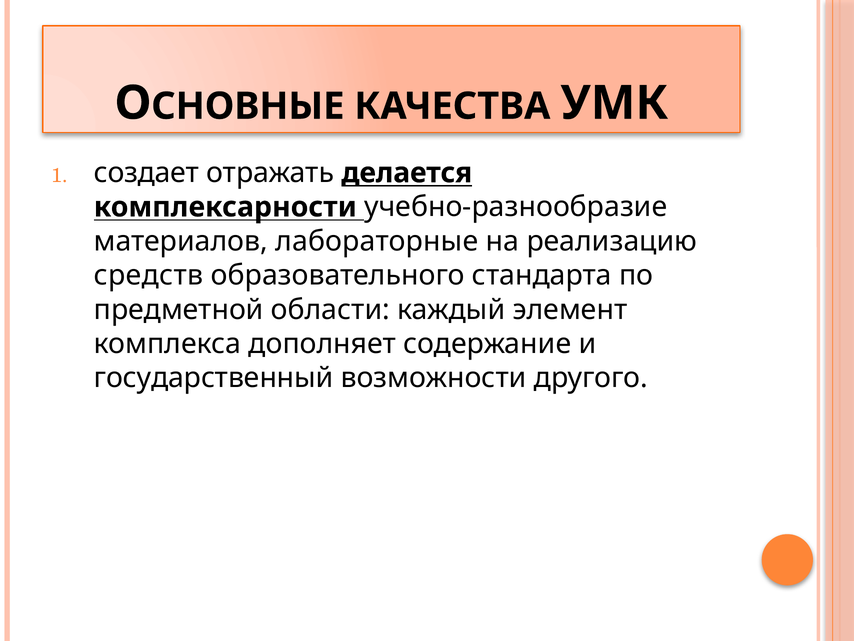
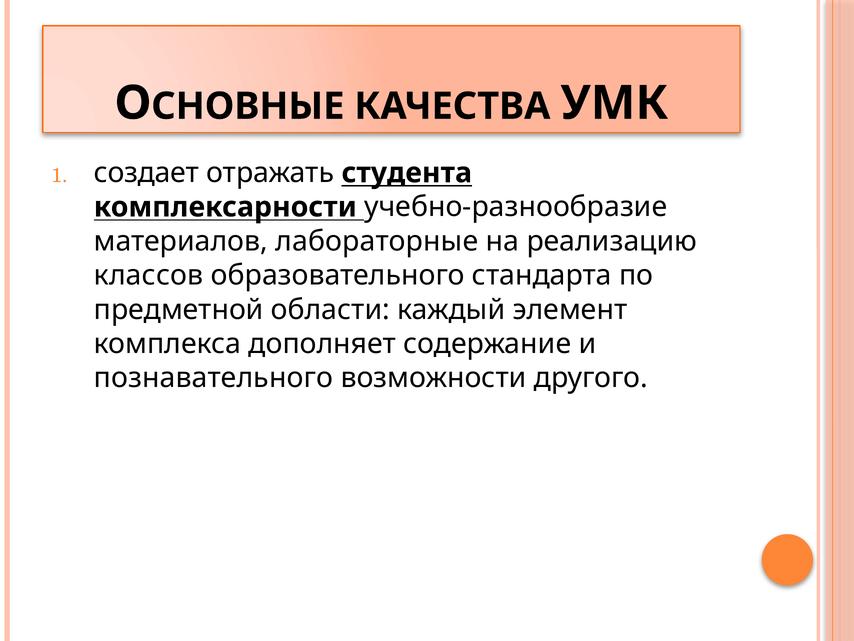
делается: делается -> студента
средств: средств -> классов
государственный: государственный -> познавательного
